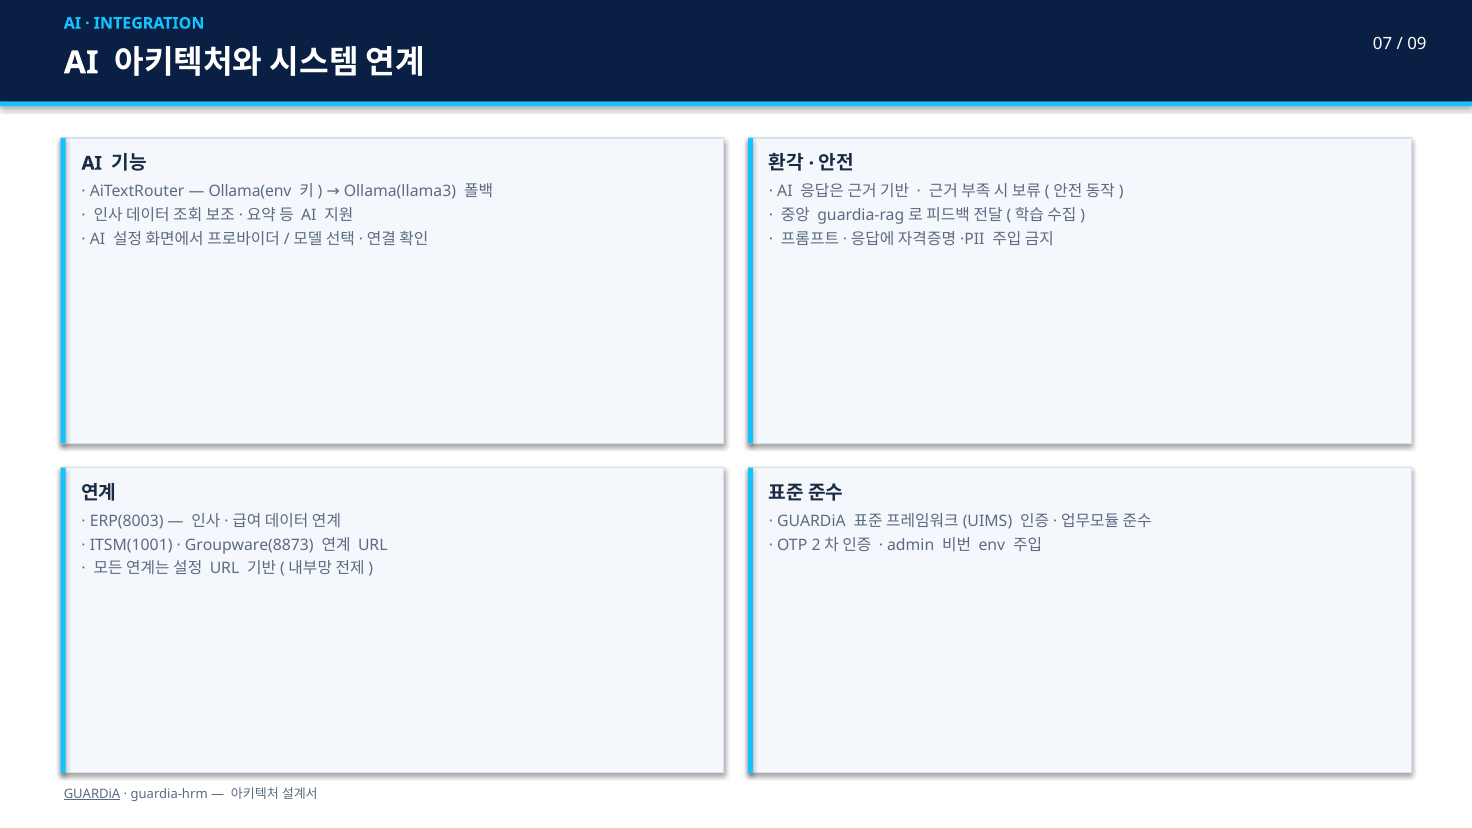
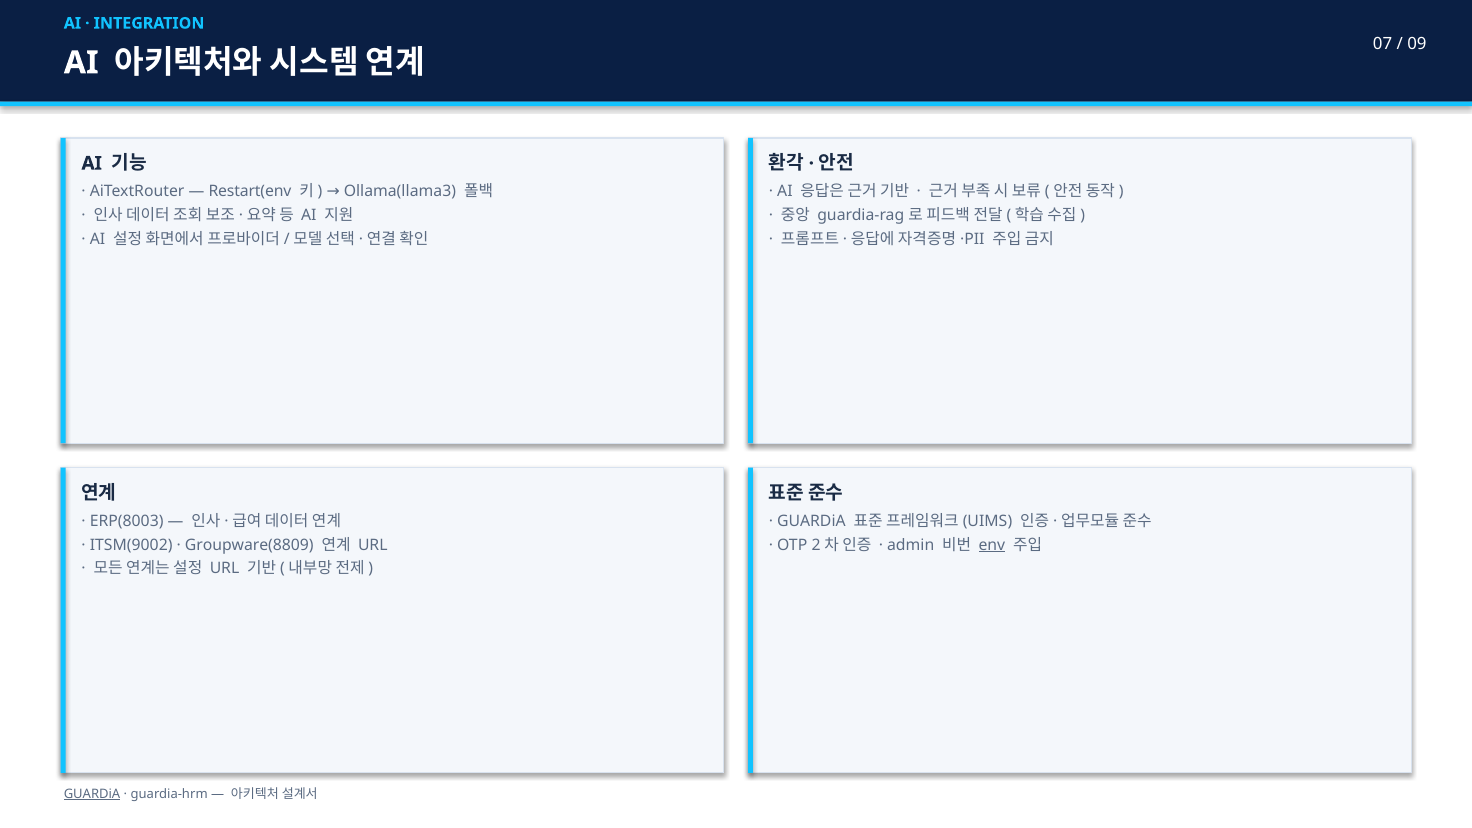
Ollama(env: Ollama(env -> Restart(env
ITSM(1001: ITSM(1001 -> ITSM(9002
Groupware(8873: Groupware(8873 -> Groupware(8809
env underline: none -> present
